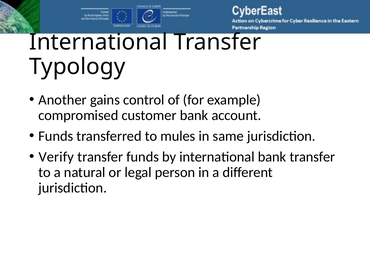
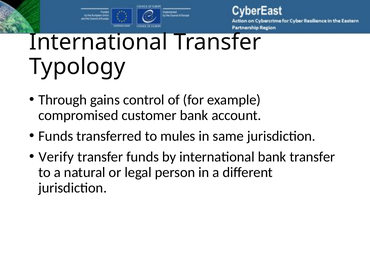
Another: Another -> Through
